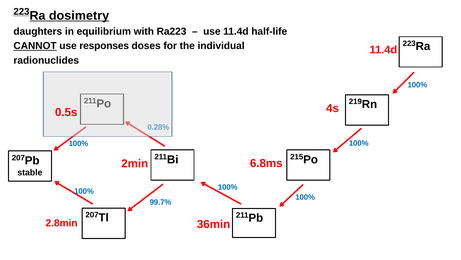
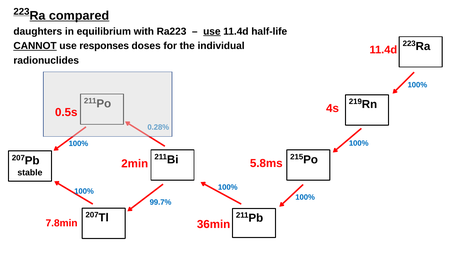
dosimetry: dosimetry -> compared
use at (212, 31) underline: none -> present
6.8ms: 6.8ms -> 5.8ms
2.8min: 2.8min -> 7.8min
